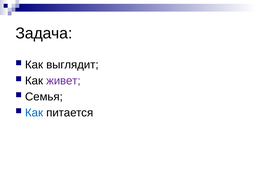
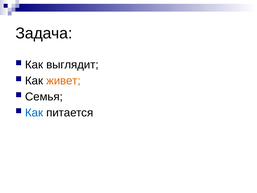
живет colour: purple -> orange
